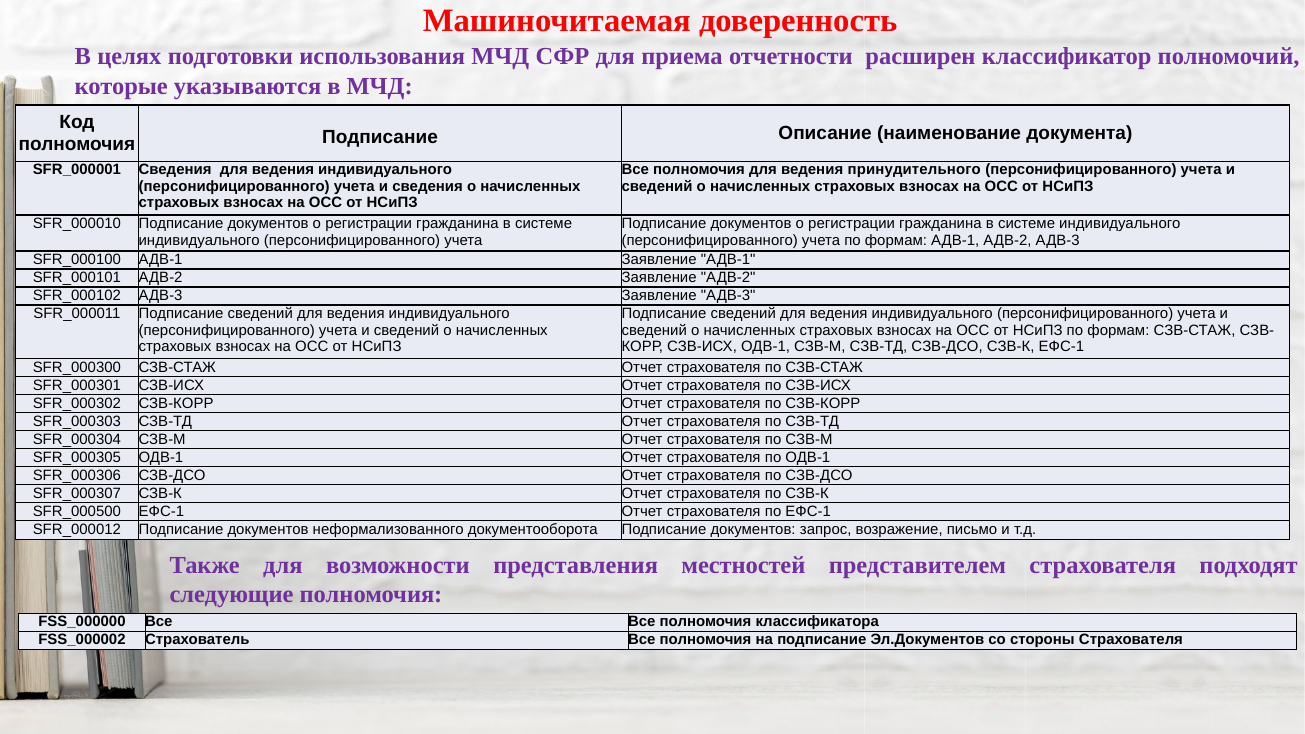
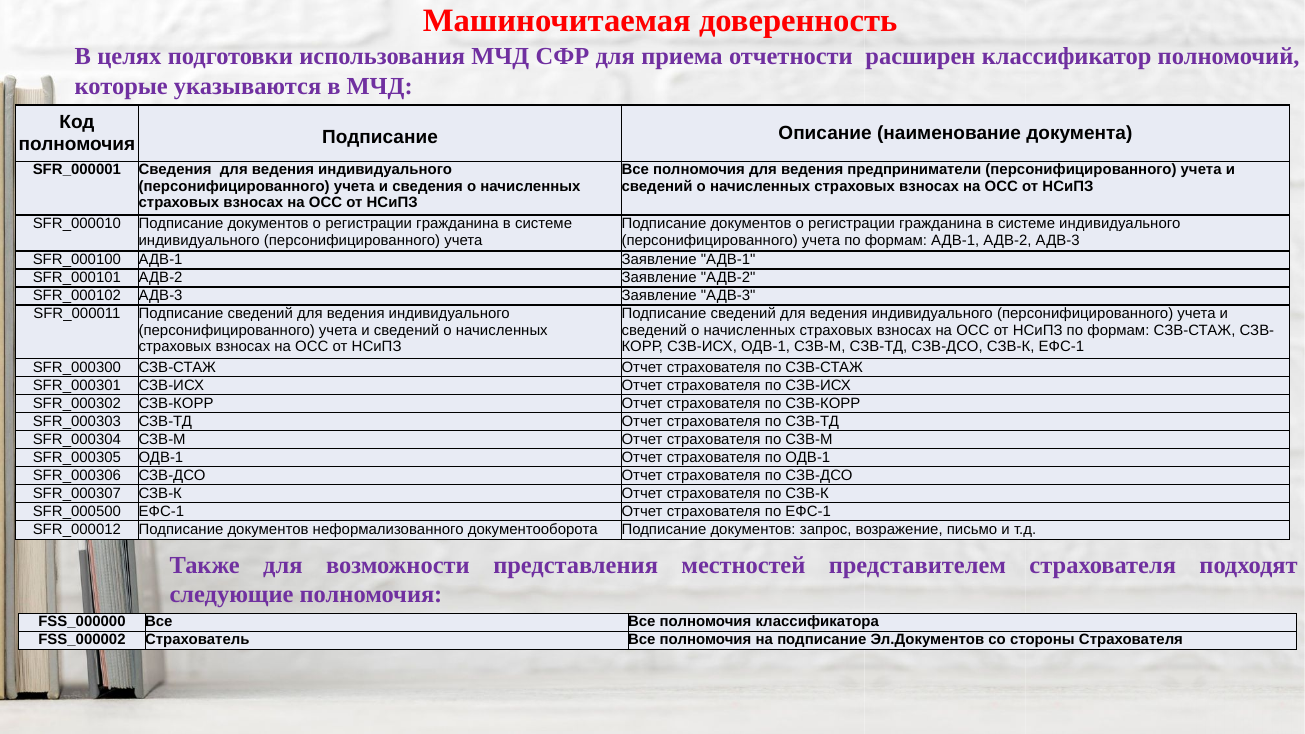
принудительного: принудительного -> предприниматели
